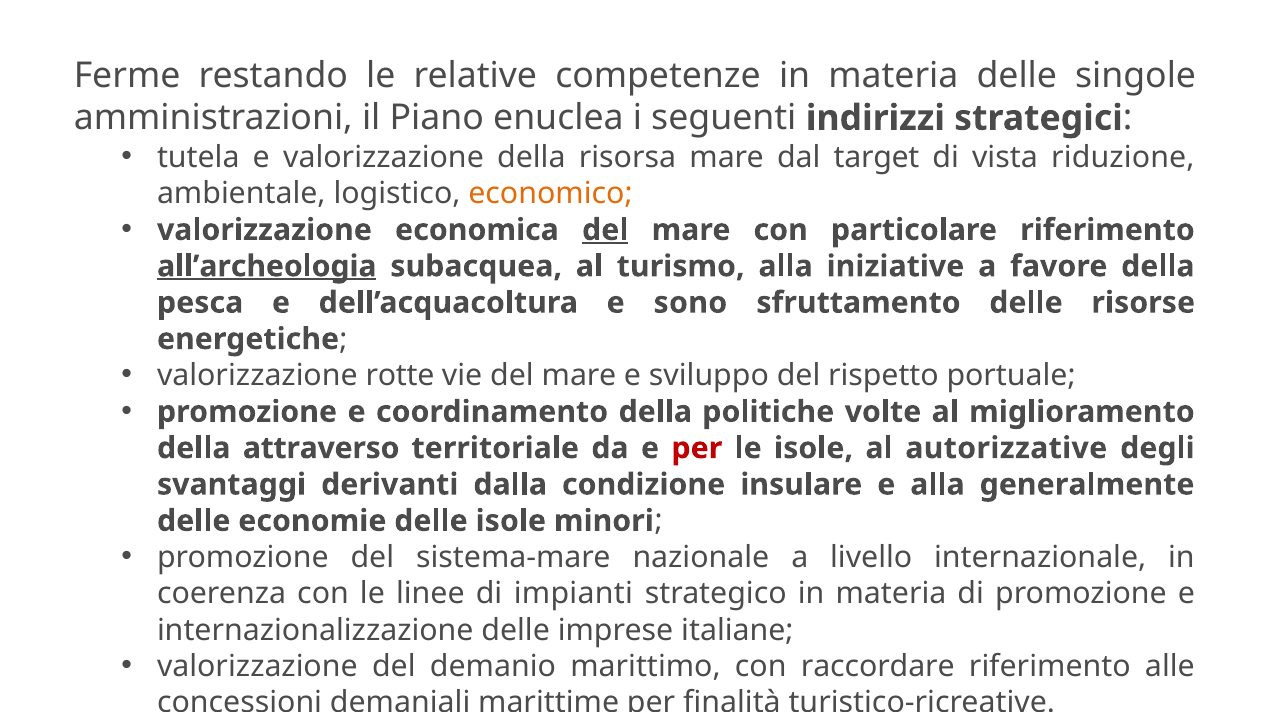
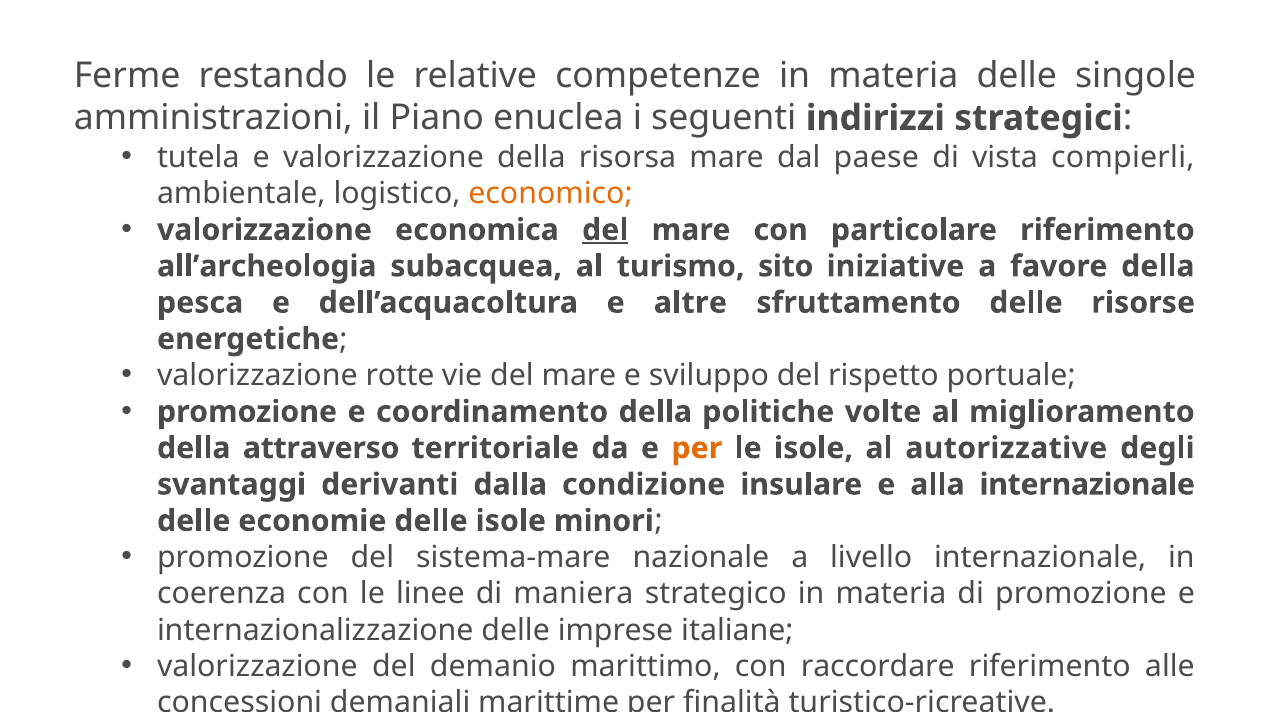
target: target -> paese
riduzione: riduzione -> compierli
all’archeologia underline: present -> none
turismo alla: alla -> sito
sono: sono -> altre
per at (697, 448) colour: red -> orange
alla generalmente: generalmente -> internazionale
impianti: impianti -> maniera
